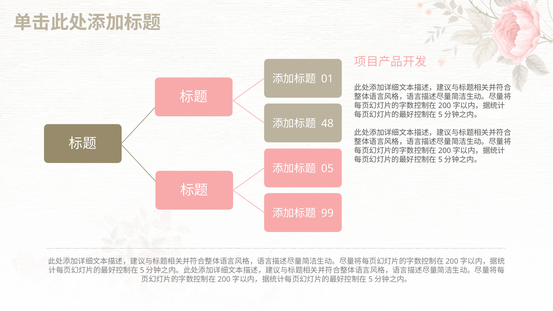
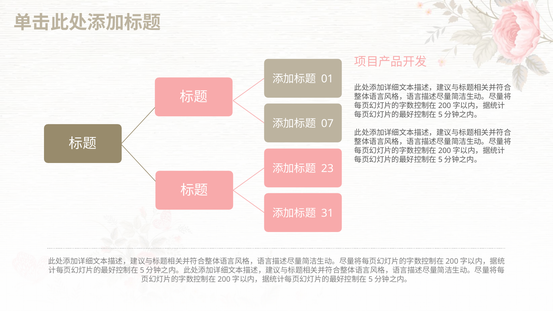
48: 48 -> 07
05: 05 -> 23
99: 99 -> 31
